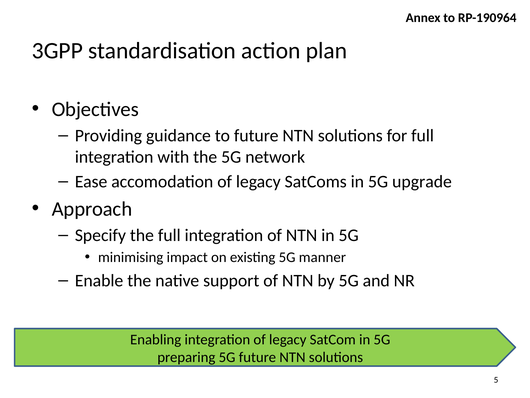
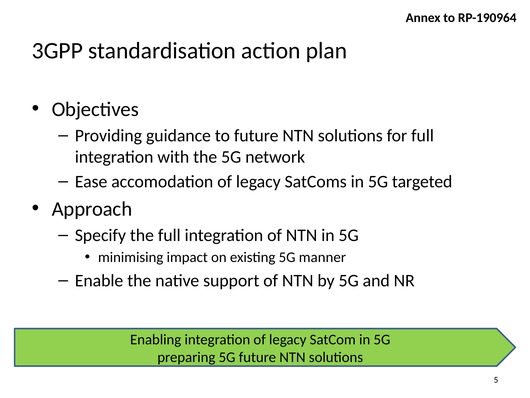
upgrade: upgrade -> targeted
